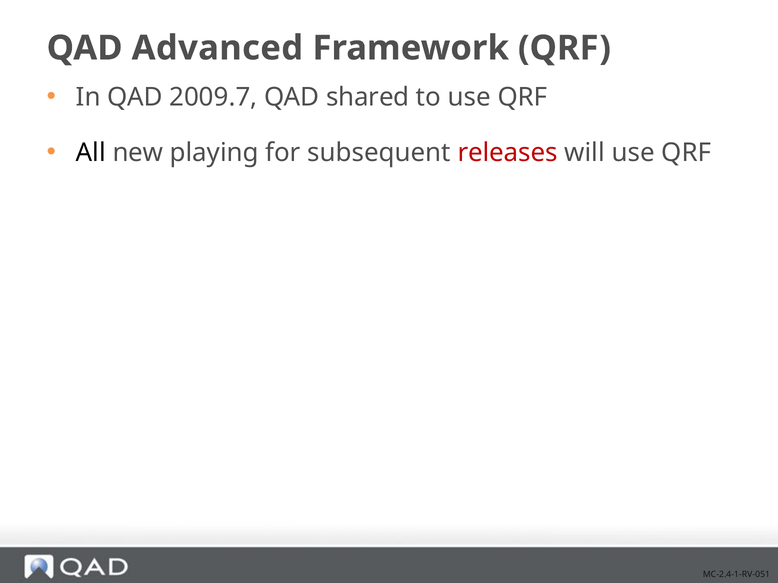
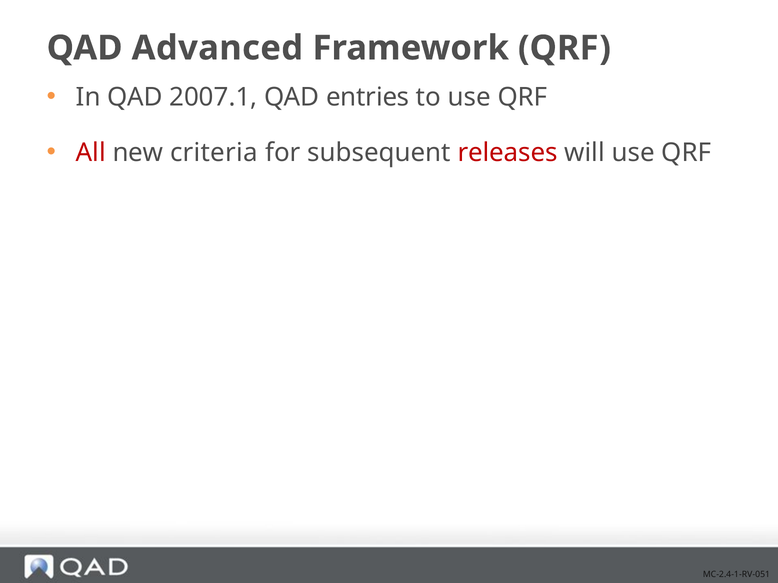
2009.7: 2009.7 -> 2007.1
shared: shared -> entries
All colour: black -> red
playing: playing -> criteria
